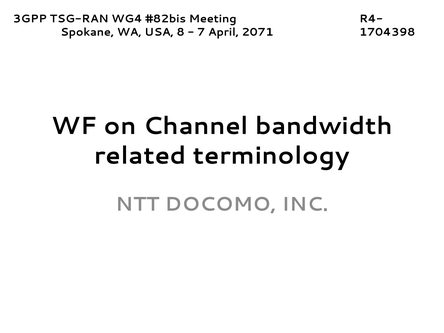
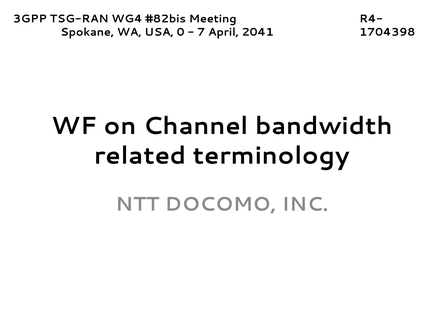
8: 8 -> 0
2071: 2071 -> 2041
